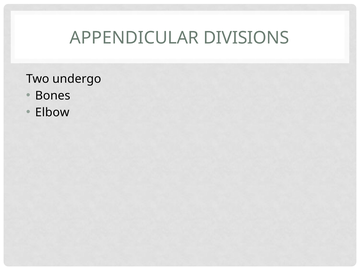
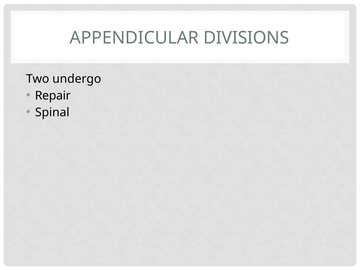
Bones: Bones -> Repair
Elbow: Elbow -> Spinal
